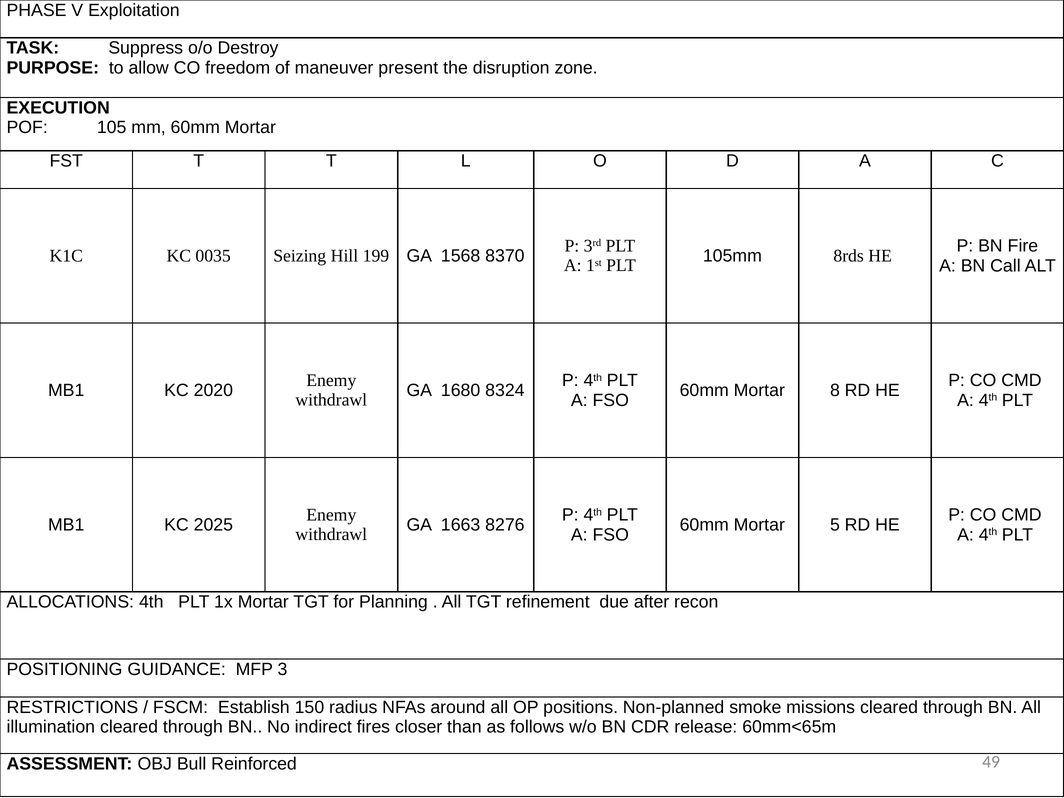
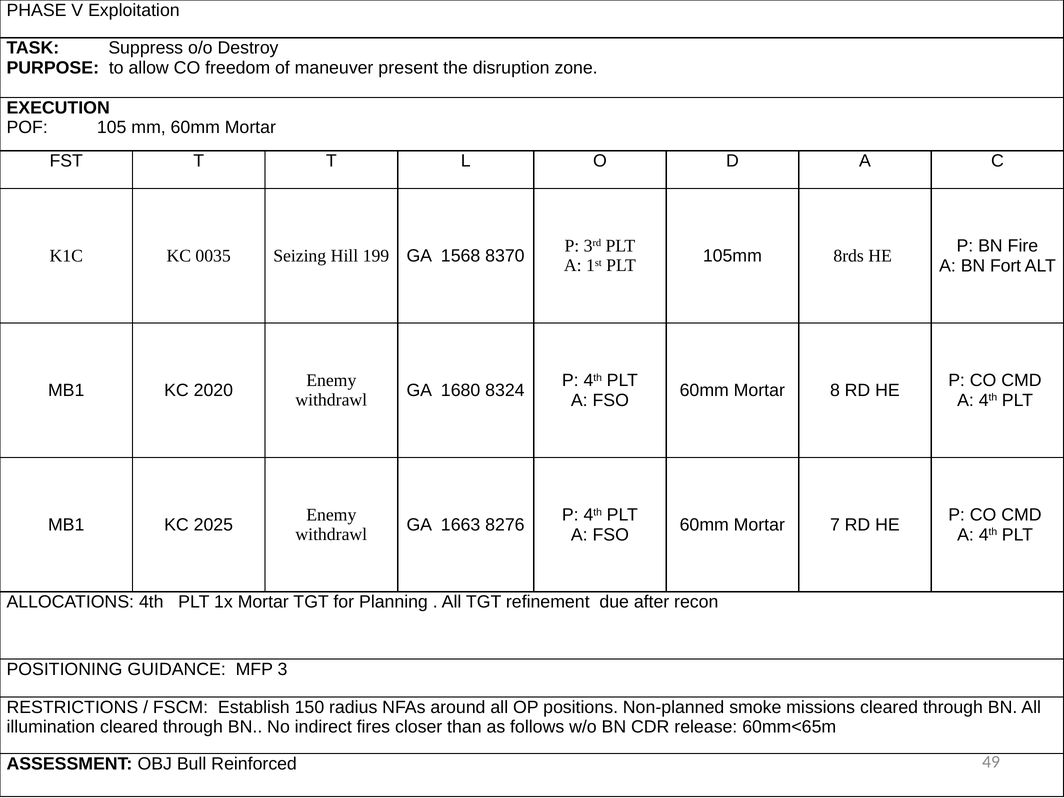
Call: Call -> Fort
5: 5 -> 7
